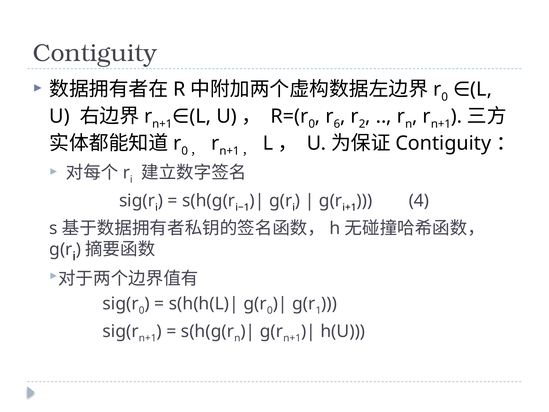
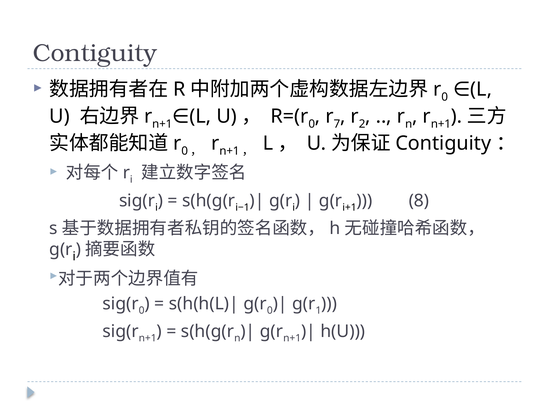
6: 6 -> 7
4: 4 -> 8
